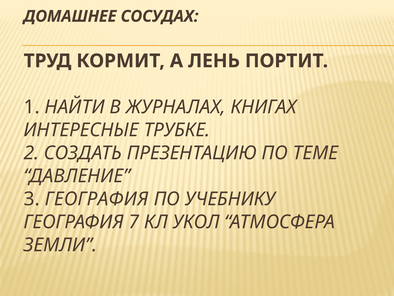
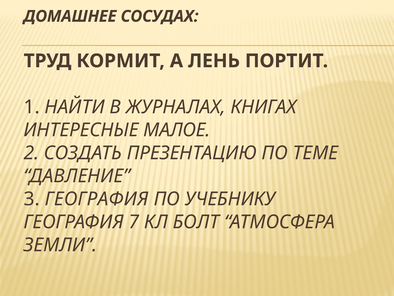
ТРУБКЕ: ТРУБКЕ -> МАЛОЕ
УКОЛ: УКОЛ -> БОЛТ
